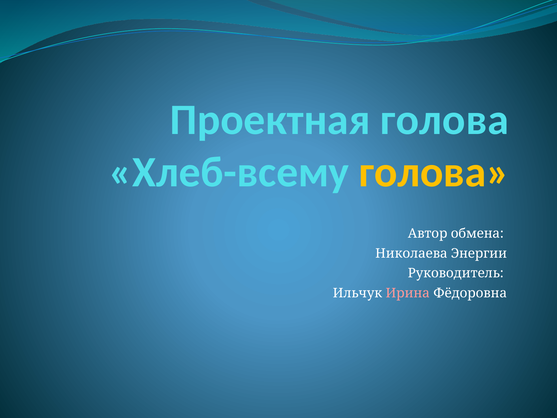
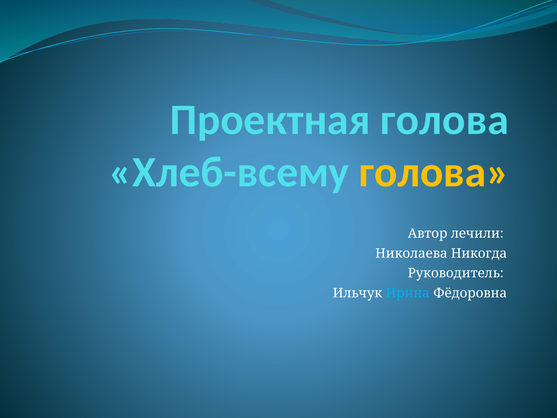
обмена: обмена -> лечили
Энергии: Энергии -> Никогда
Ирина colour: pink -> light blue
